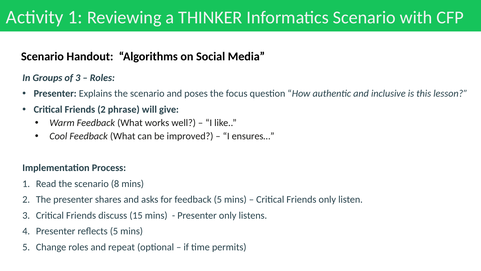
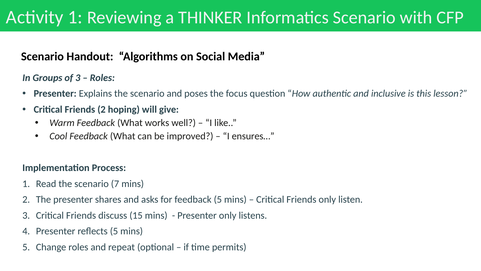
phrase: phrase -> hoping
8: 8 -> 7
